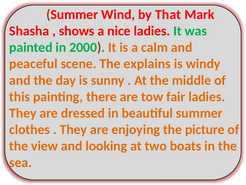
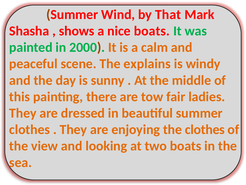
nice ladies: ladies -> boats
the picture: picture -> clothes
